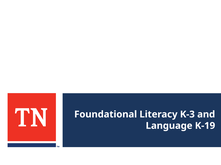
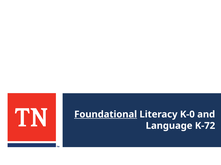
Foundational underline: none -> present
K-3: K-3 -> K-0
K-19: K-19 -> K-72
